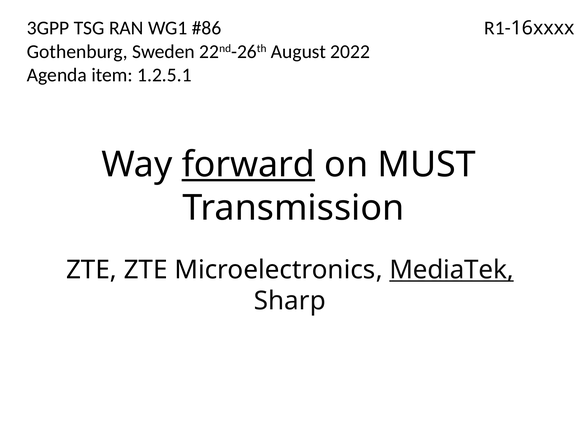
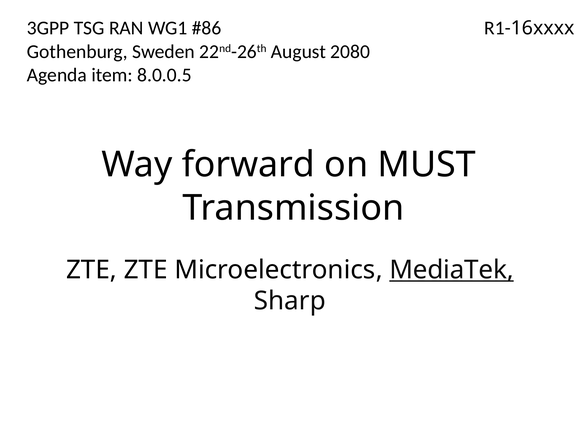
2022: 2022 -> 2080
1.2.5.1: 1.2.5.1 -> 8.0.0.5
forward underline: present -> none
